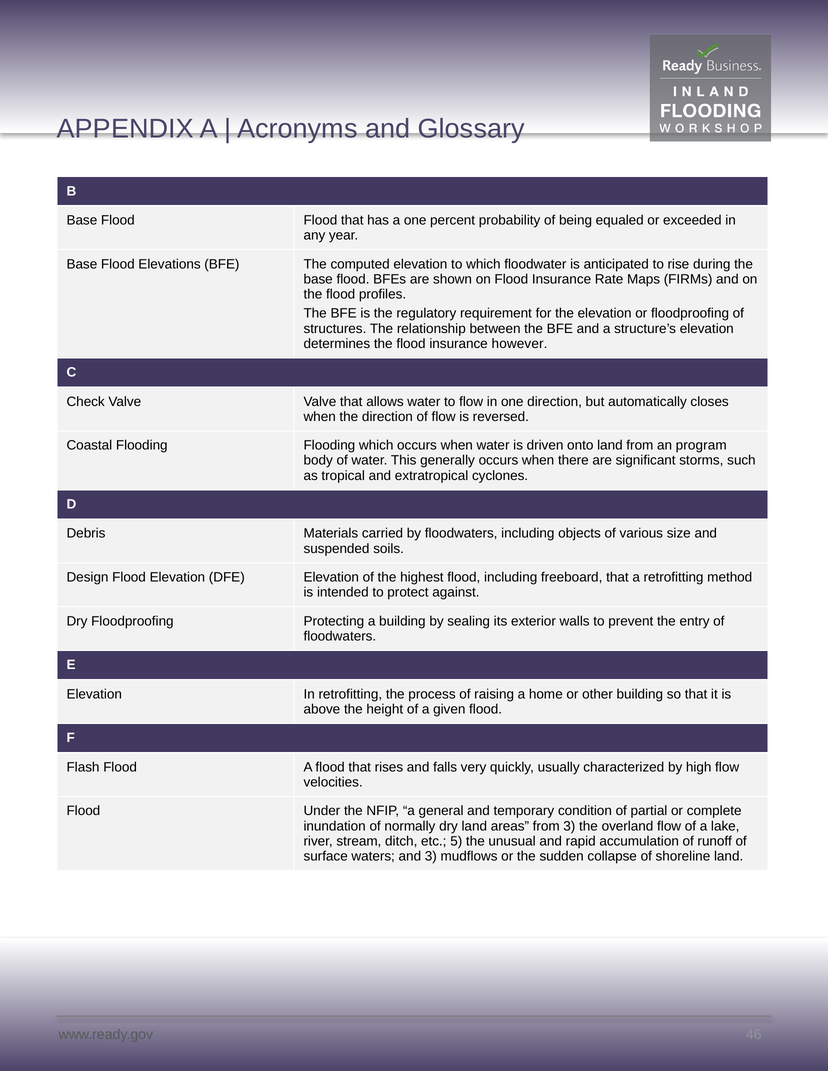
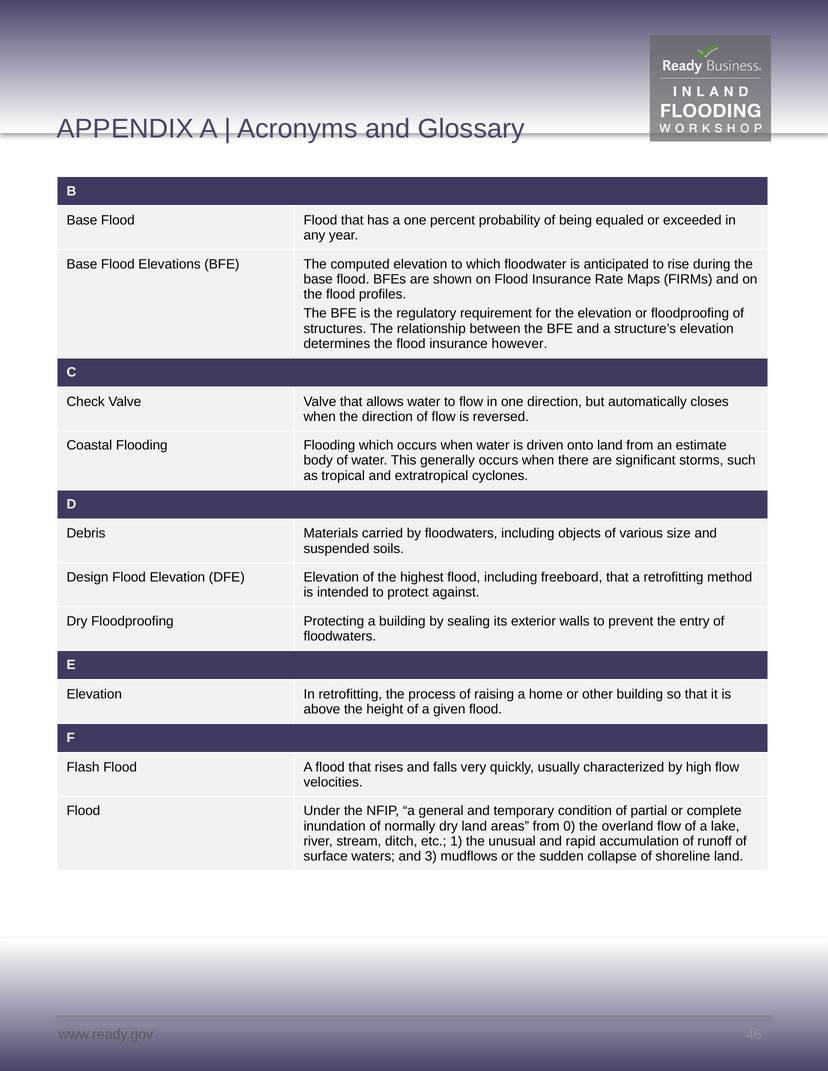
program: program -> estimate
from 3: 3 -> 0
5: 5 -> 1
